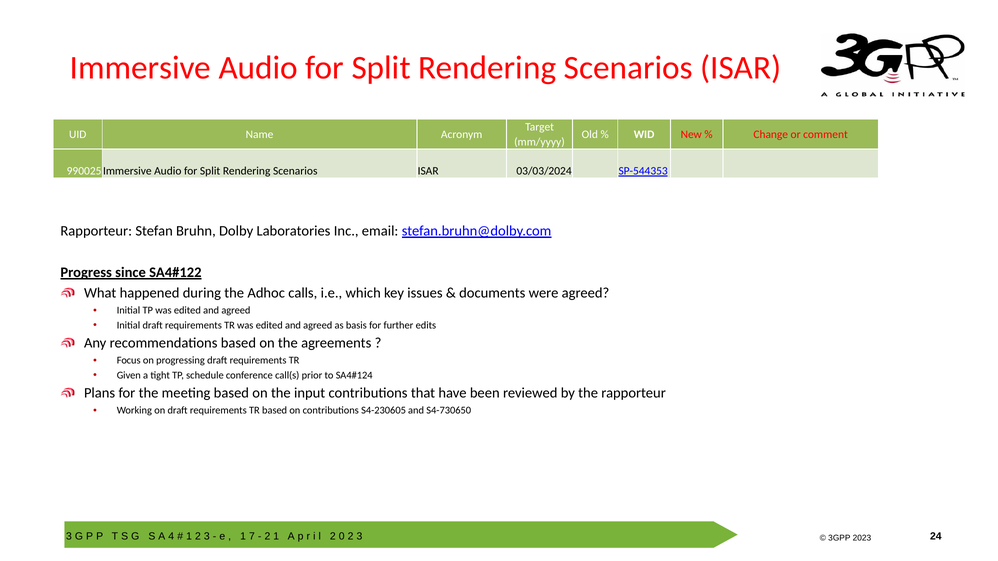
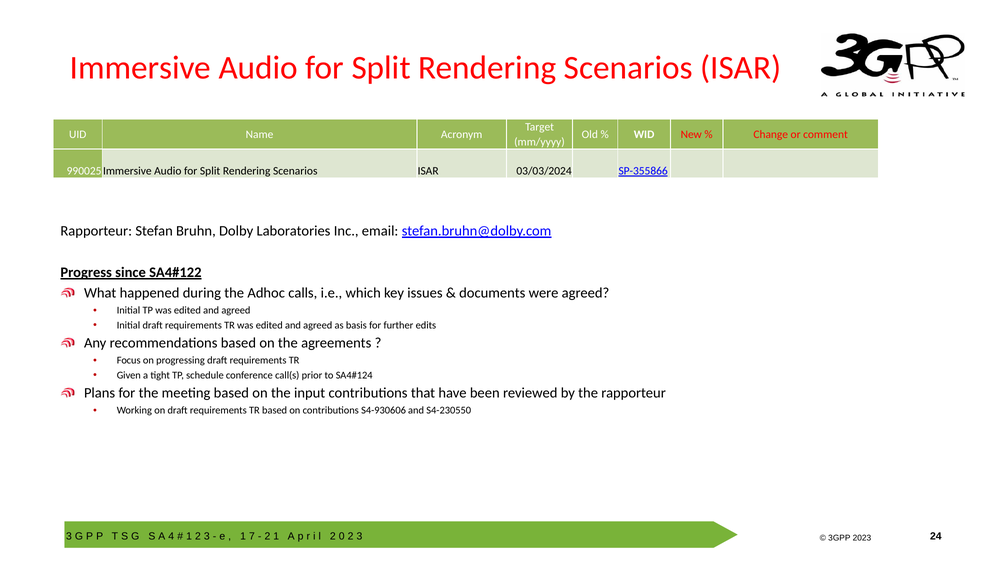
SP-544353: SP-544353 -> SP-355866
S4-230605: S4-230605 -> S4-930606
S4-730650: S4-730650 -> S4-230550
